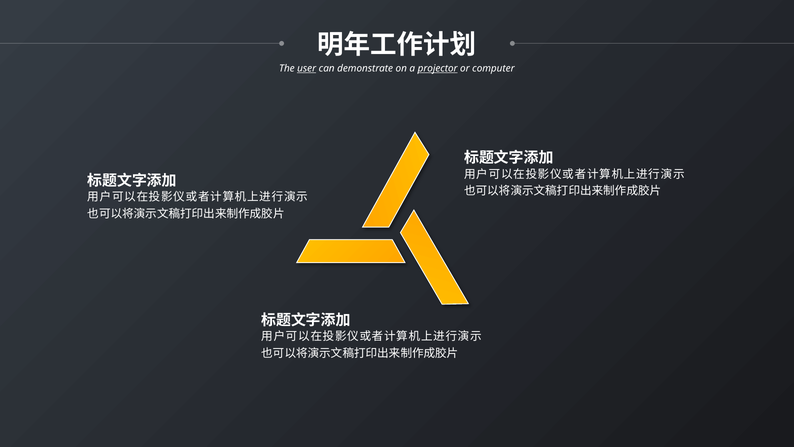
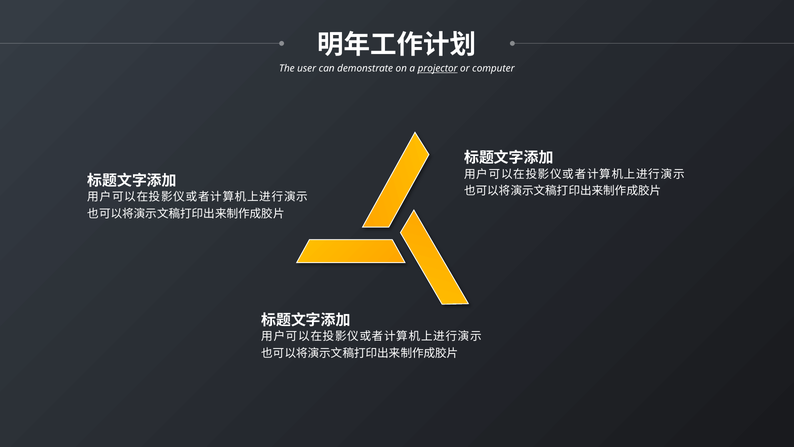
user underline: present -> none
